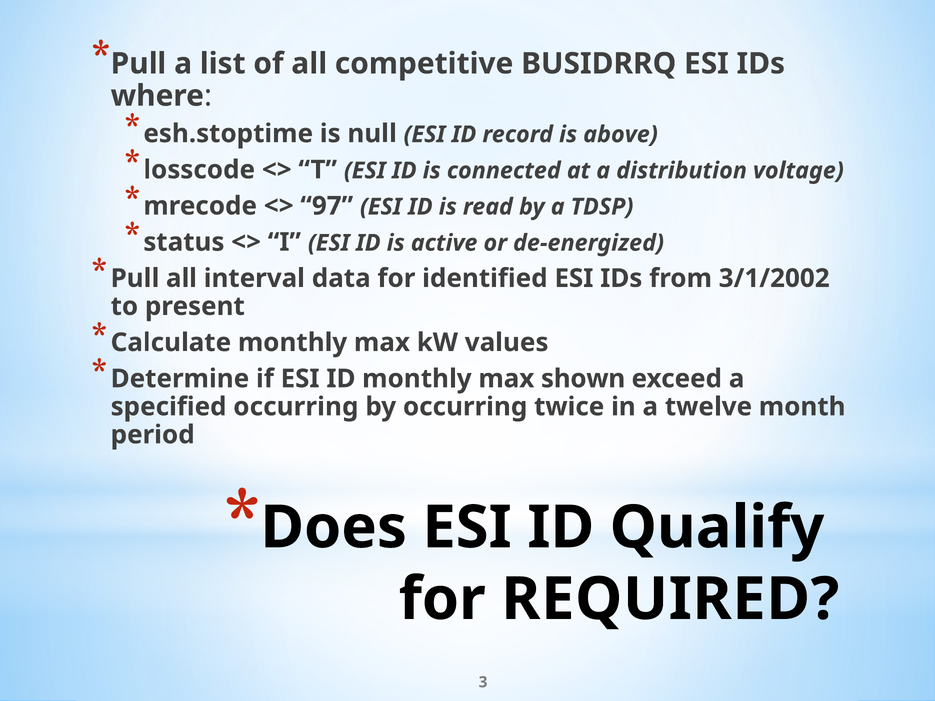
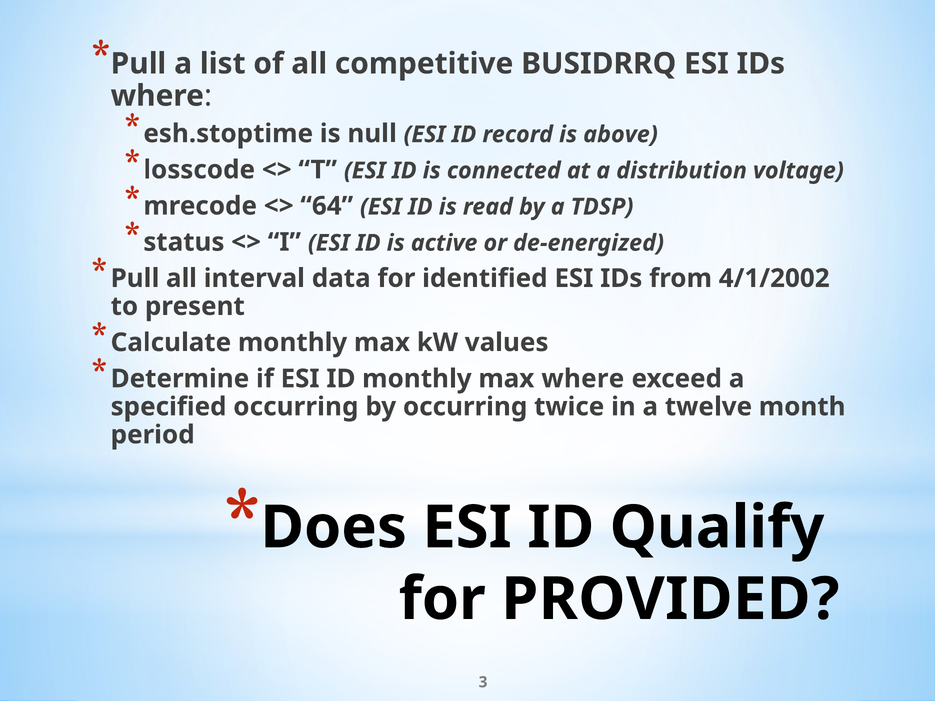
97: 97 -> 64
3/1/2002: 3/1/2002 -> 4/1/2002
max shown: shown -> where
REQUIRED: REQUIRED -> PROVIDED
